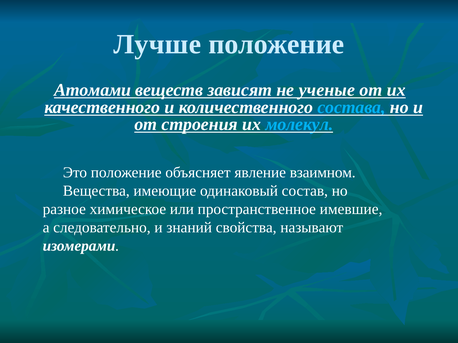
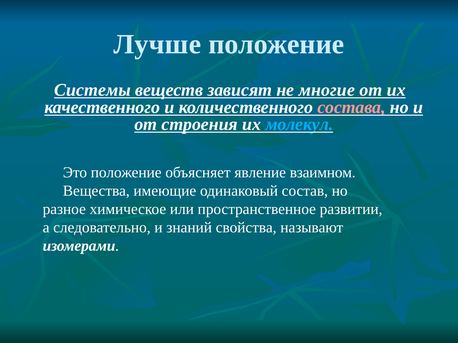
Атомами: Атомами -> Системы
ученые: ученые -> многие
состава colour: light blue -> pink
имевшие: имевшие -> развитии
